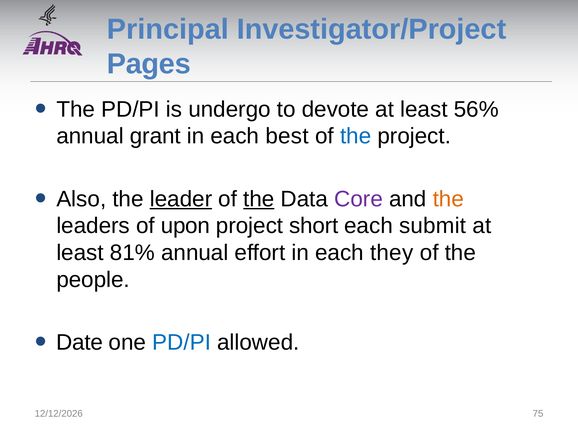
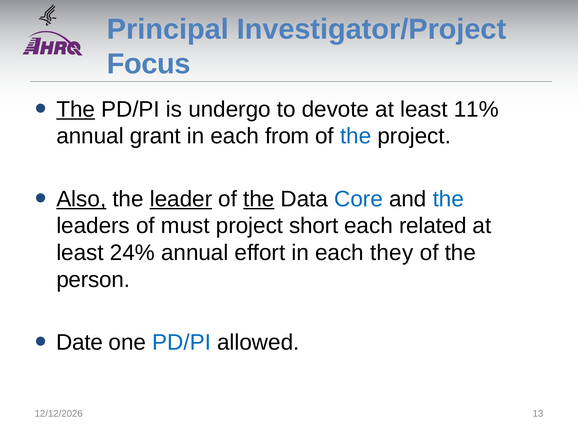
Pages: Pages -> Focus
The at (76, 109) underline: none -> present
56%: 56% -> 11%
best: best -> from
Also underline: none -> present
Core colour: purple -> blue
the at (448, 199) colour: orange -> blue
upon: upon -> must
submit: submit -> related
81%: 81% -> 24%
people: people -> person
75: 75 -> 13
